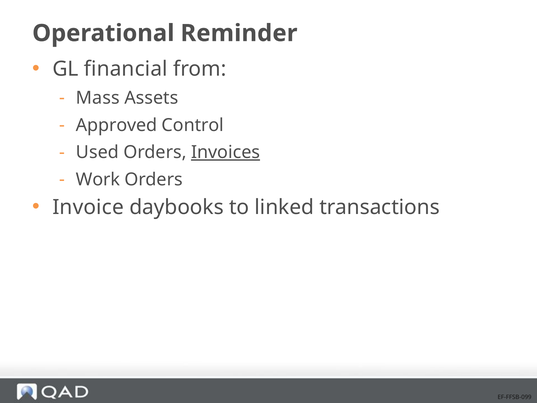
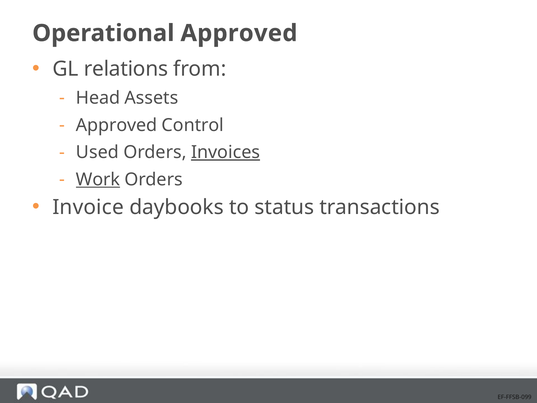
Operational Reminder: Reminder -> Approved
financial: financial -> relations
Mass: Mass -> Head
Work underline: none -> present
linked: linked -> status
